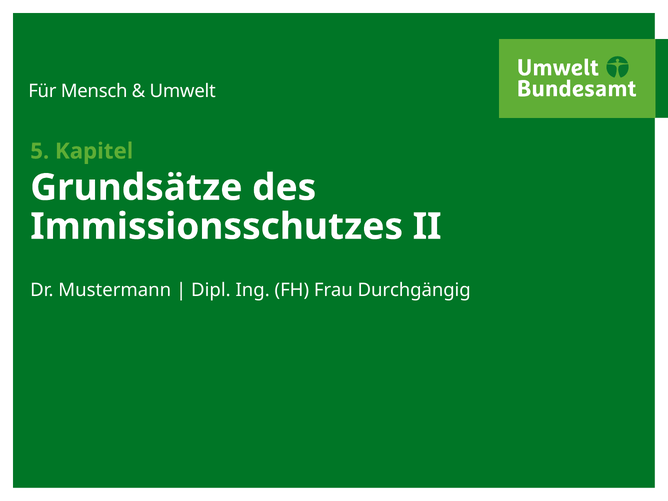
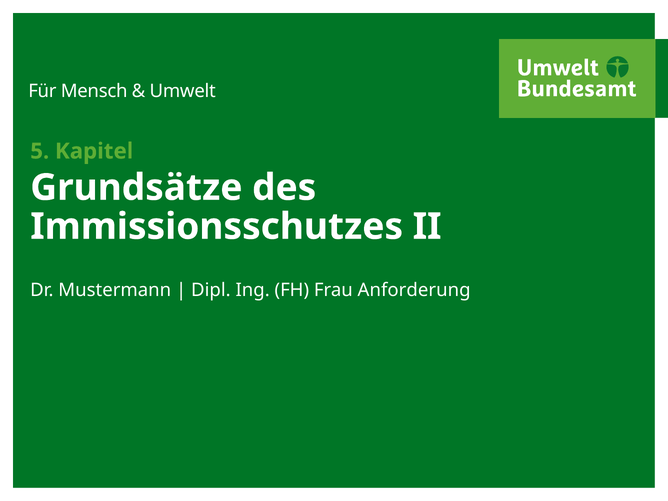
Durchgängig: Durchgängig -> Anforderung
